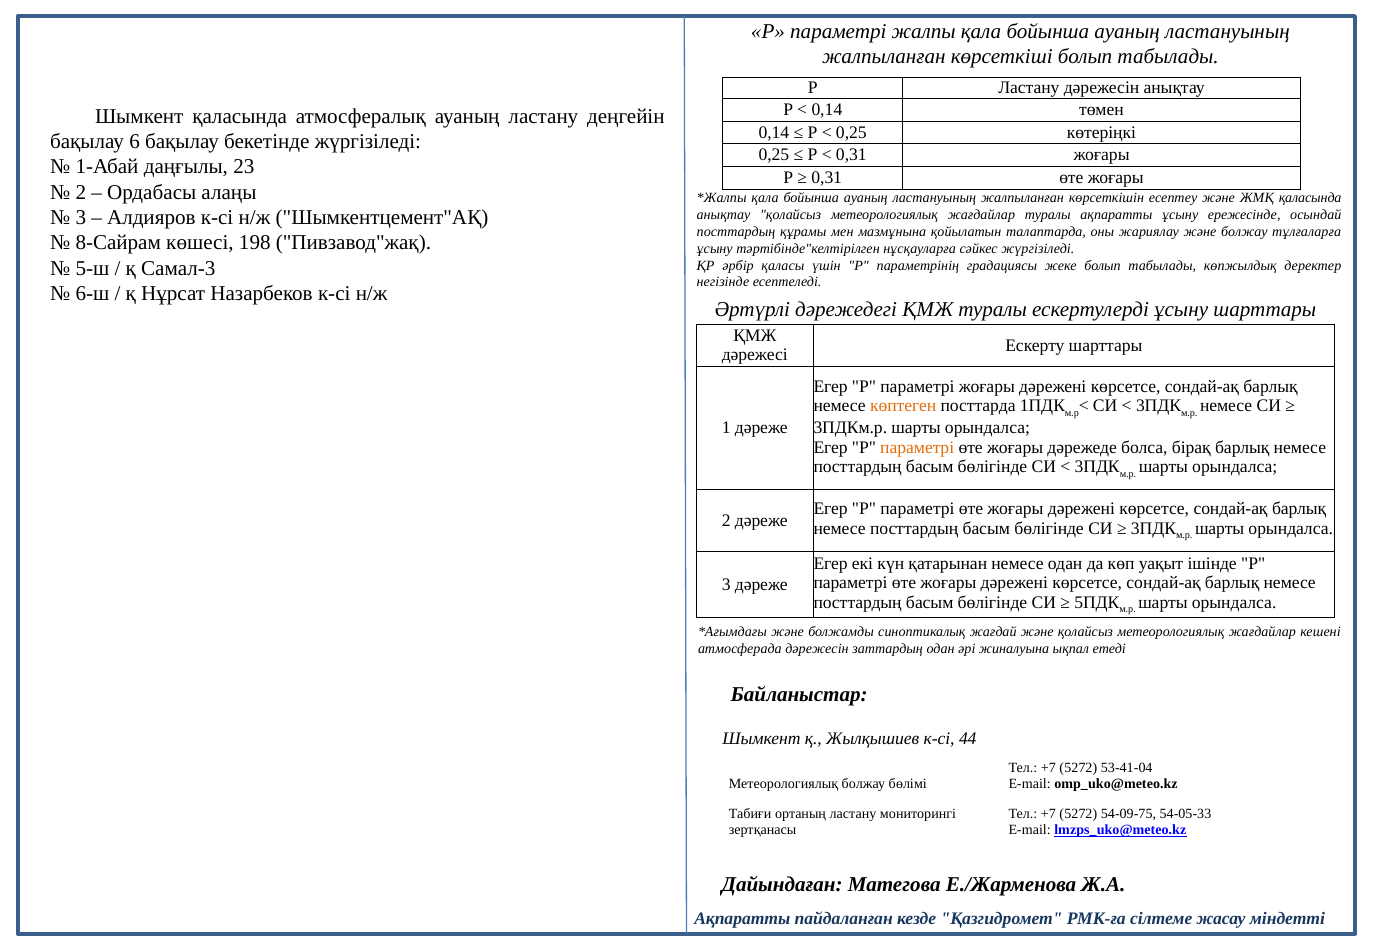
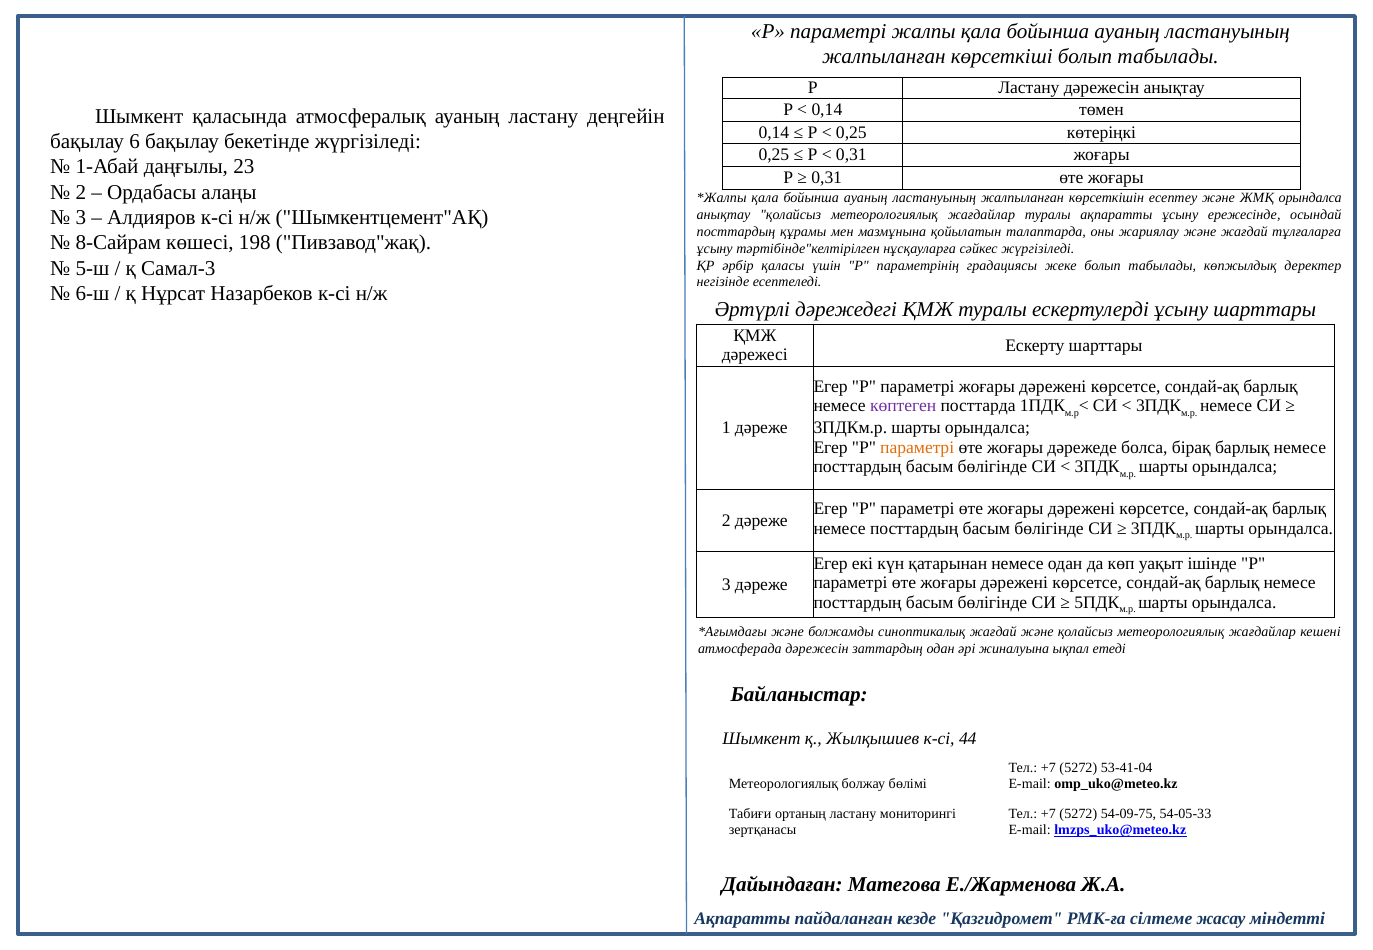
ЖМҚ қаласында: қаласында -> орындалса
және болжау: болжау -> жағдай
көптеген colour: orange -> purple
